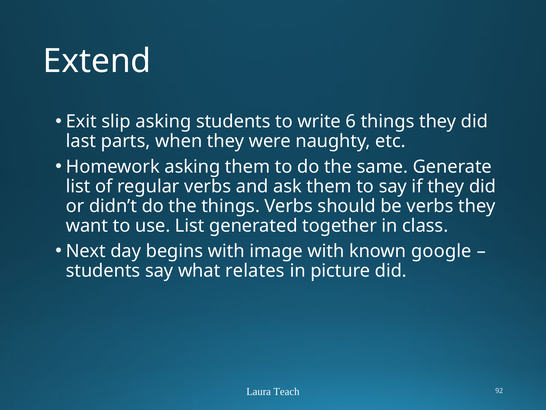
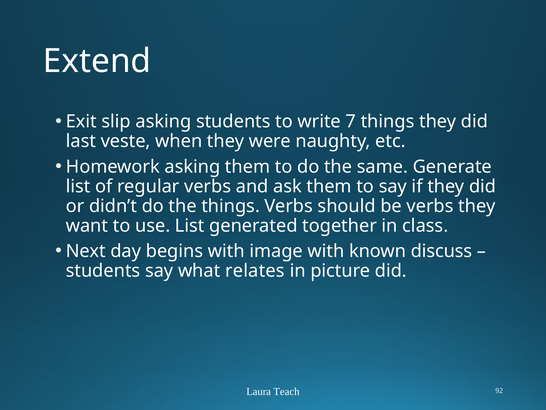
6: 6 -> 7
parts: parts -> veste
google: google -> discuss
